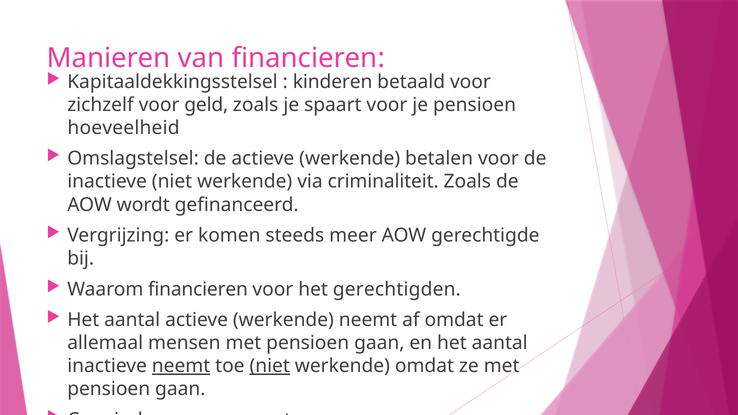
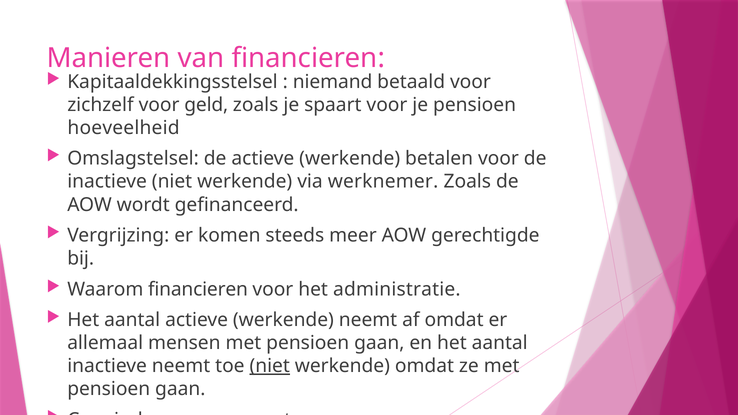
kinderen: kinderen -> niemand
criminaliteit: criminaliteit -> werknemer
gerechtigden: gerechtigden -> administratie
neemt at (181, 366) underline: present -> none
